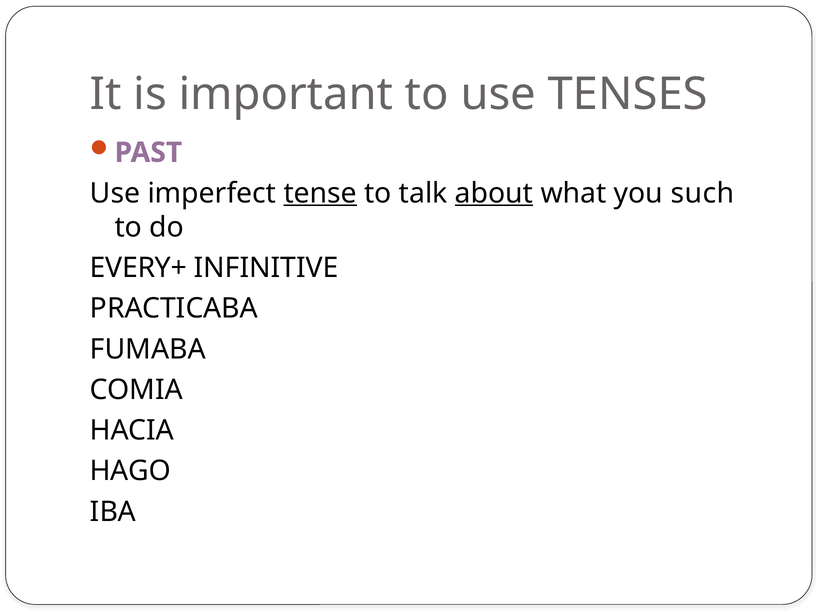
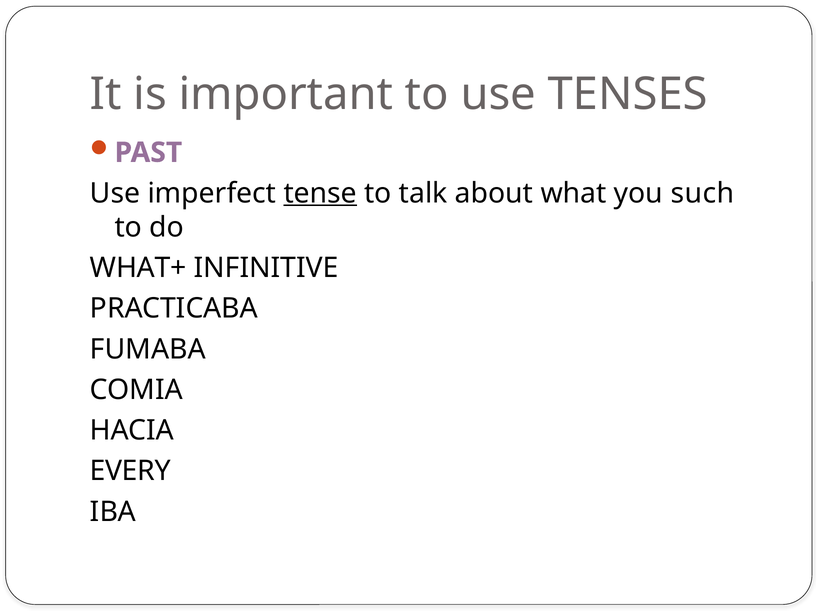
about underline: present -> none
EVERY+: EVERY+ -> WHAT+
HAGO: HAGO -> EVERY
